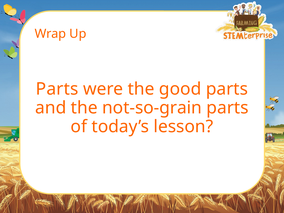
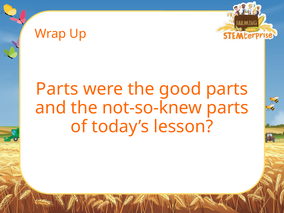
not-so-grain: not-so-grain -> not-so-knew
